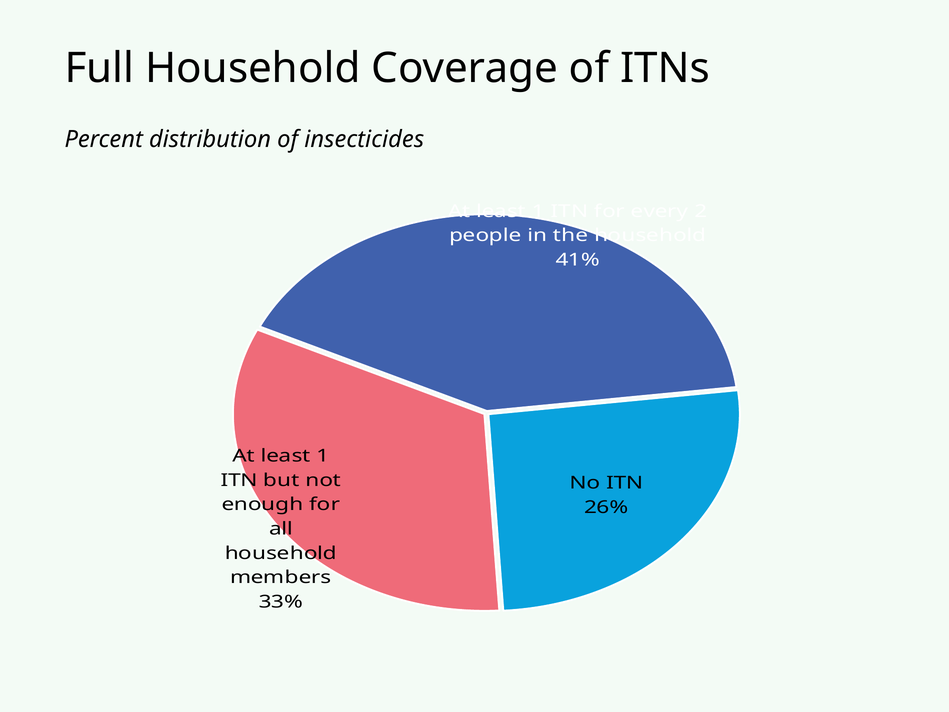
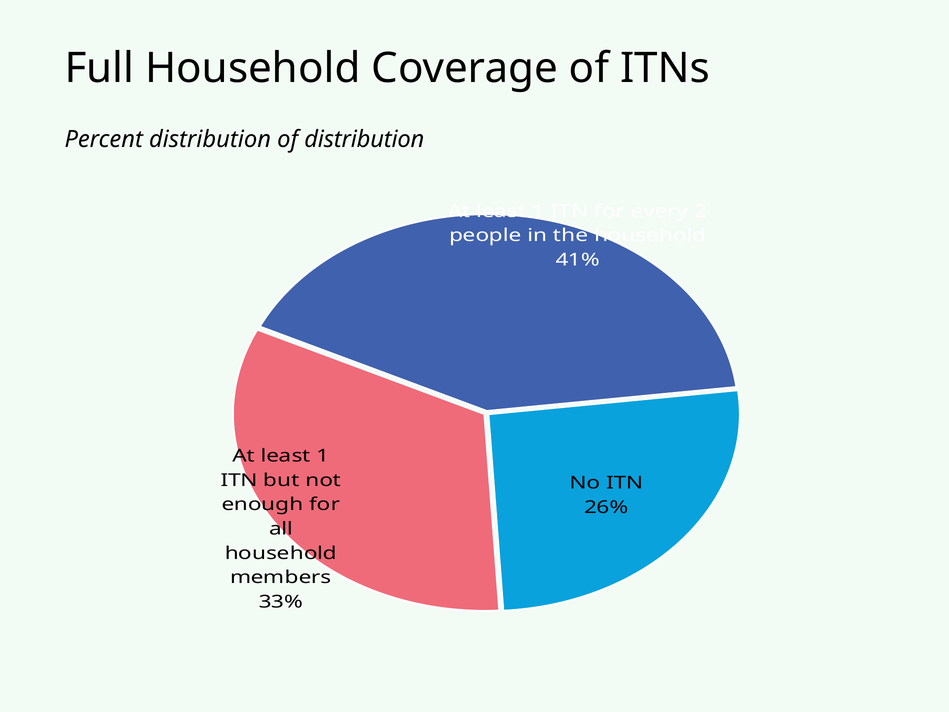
of insecticides: insecticides -> distribution
